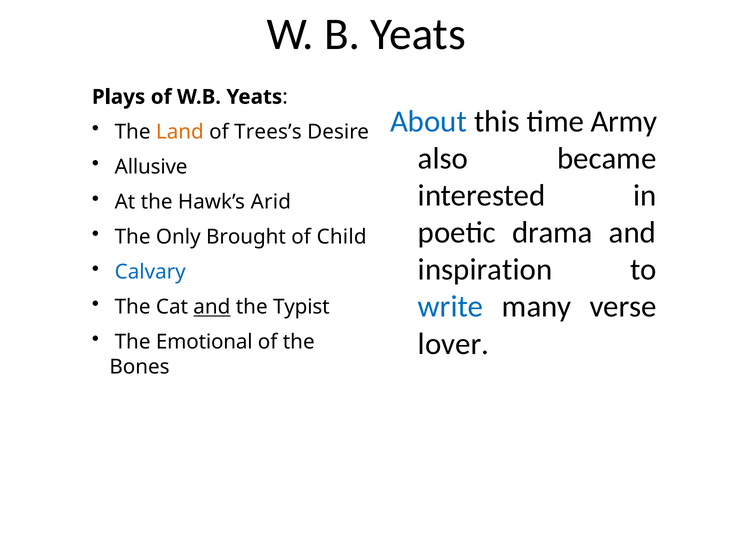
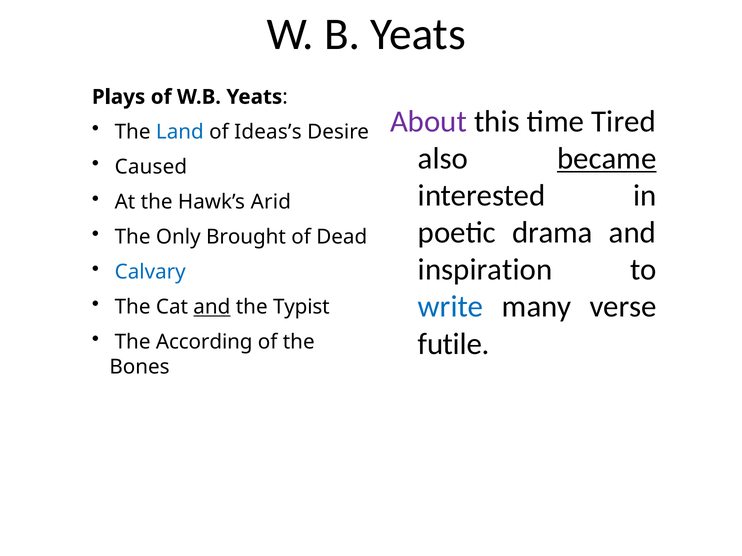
About colour: blue -> purple
Army: Army -> Tired
Land colour: orange -> blue
Trees’s: Trees’s -> Ideas’s
became underline: none -> present
Allusive: Allusive -> Caused
Child: Child -> Dead
Emotional: Emotional -> According
lover: lover -> futile
